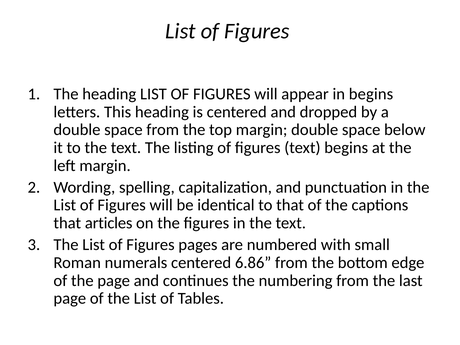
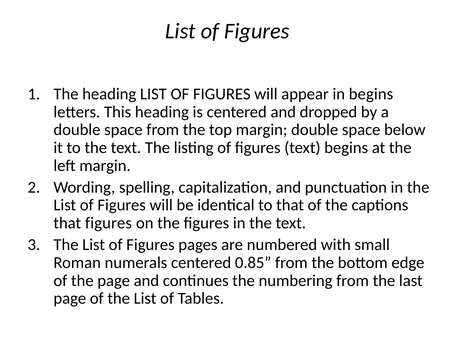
that articles: articles -> figures
6.86: 6.86 -> 0.85
